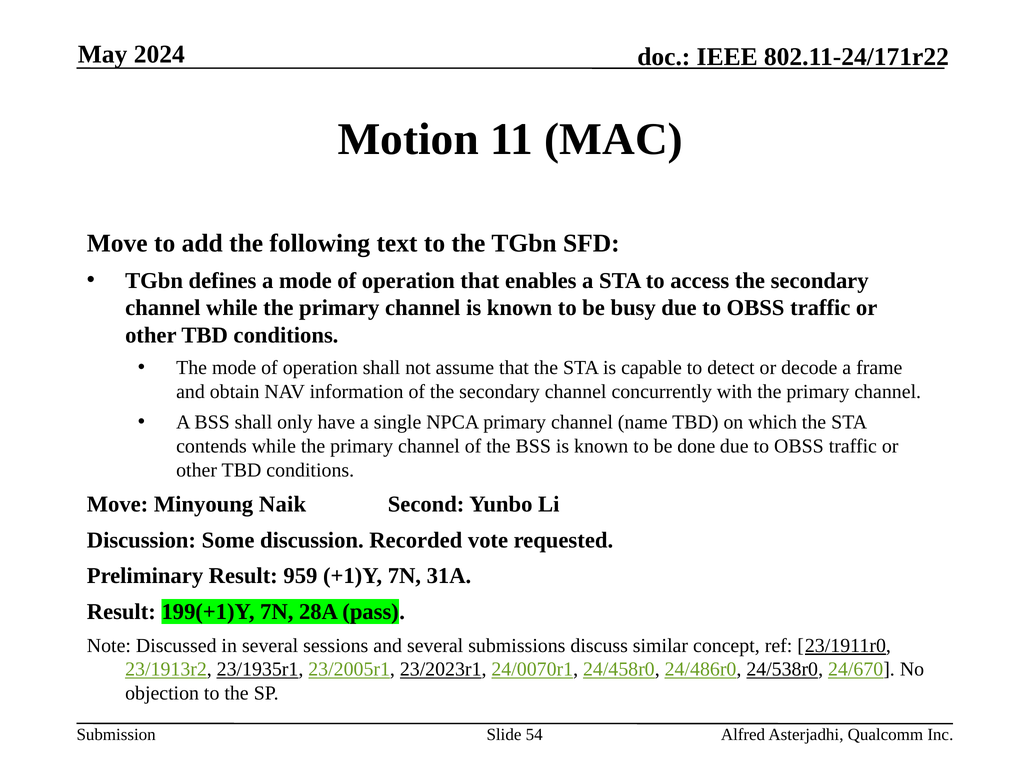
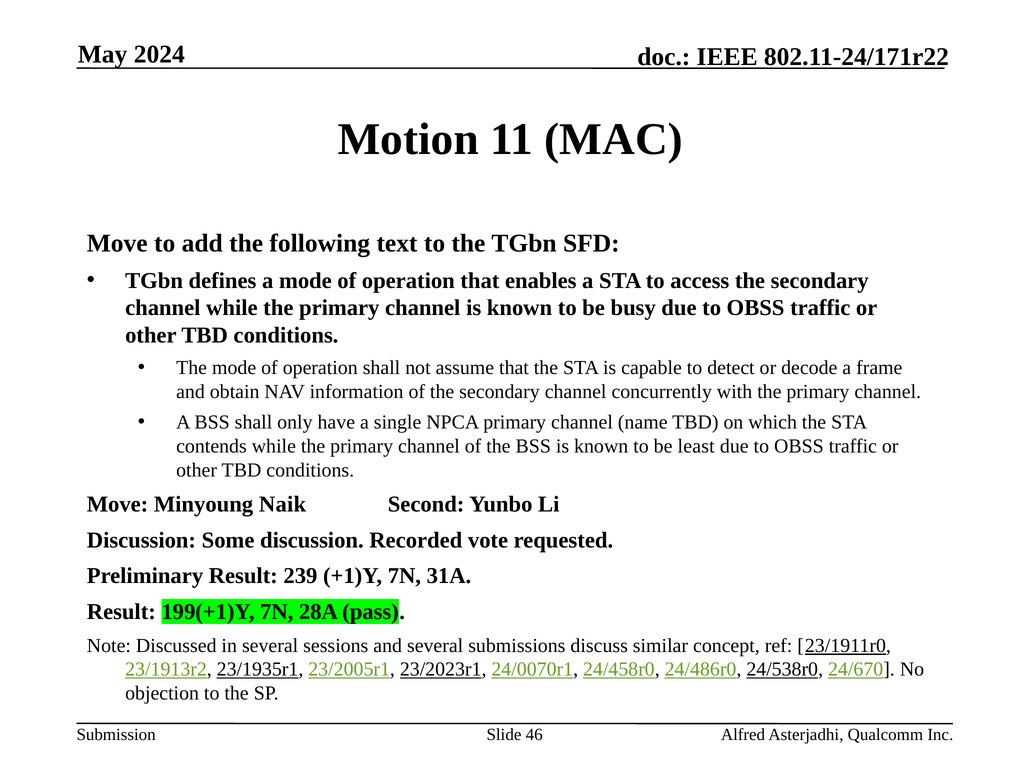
done: done -> least
959: 959 -> 239
54: 54 -> 46
